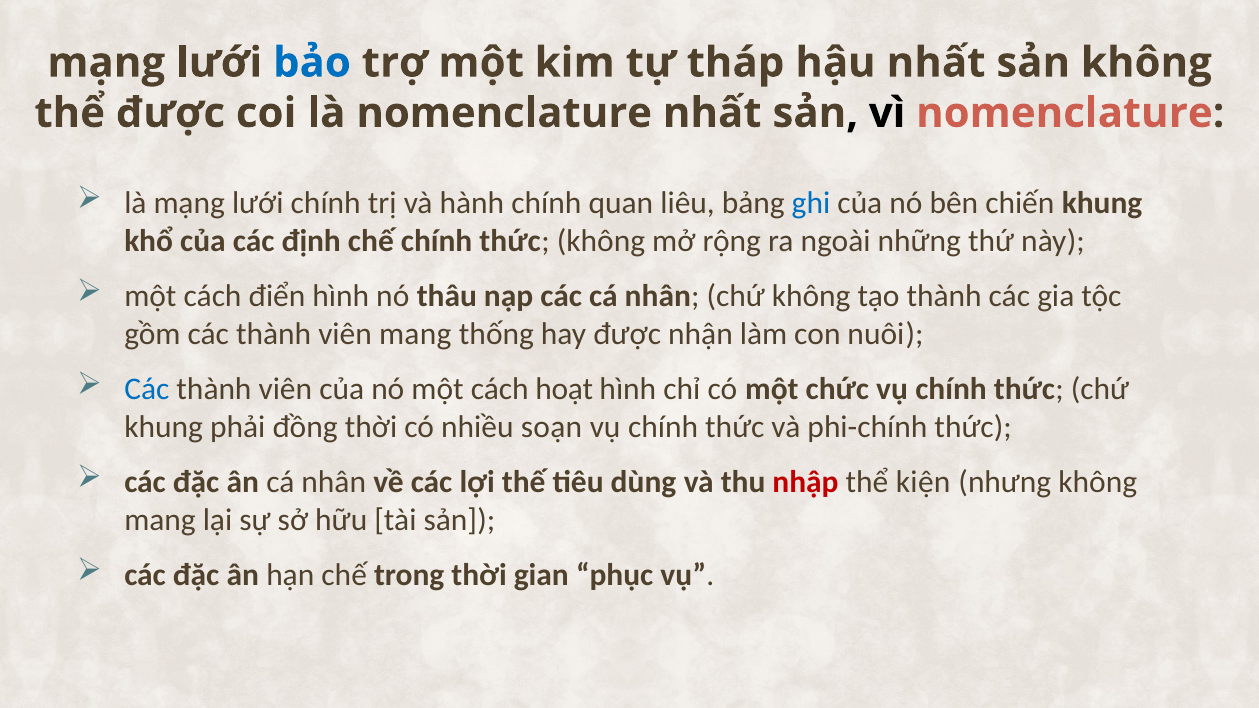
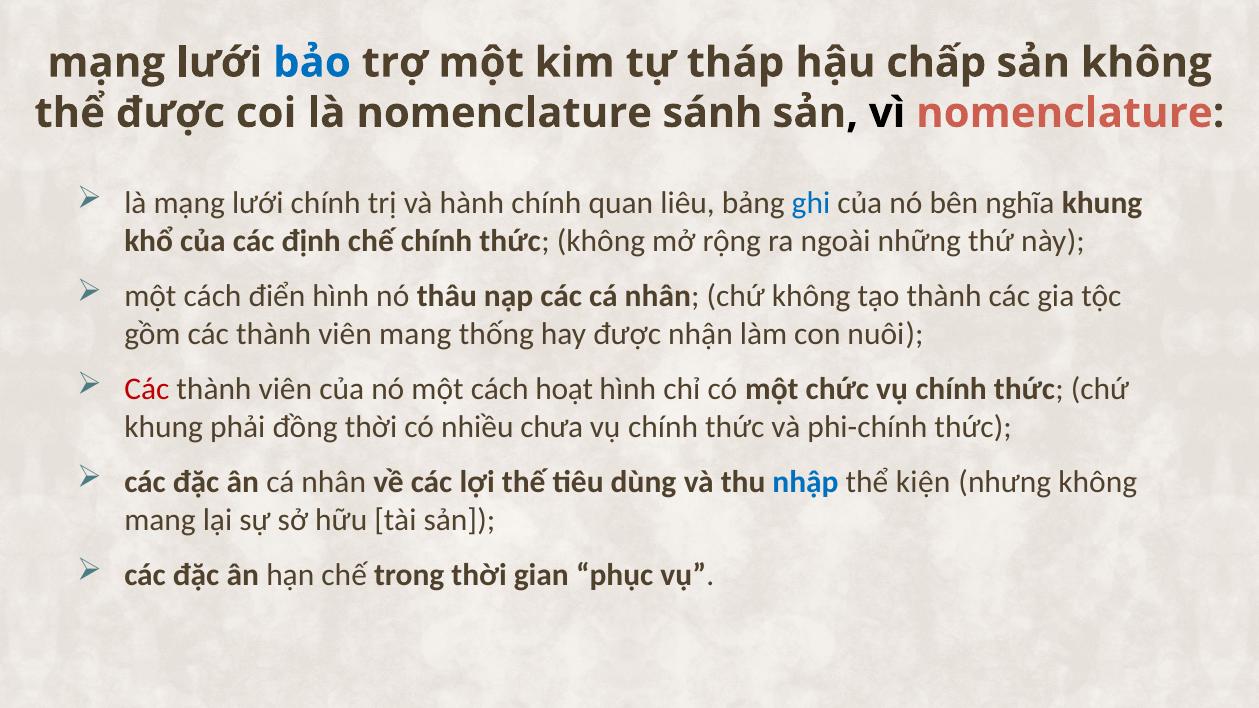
hậu nhất: nhất -> chấp
nomenclature nhất: nhất -> sánh
chiến: chiến -> nghĩa
Các at (147, 389) colour: blue -> red
soạn: soạn -> chưa
nhập colour: red -> blue
